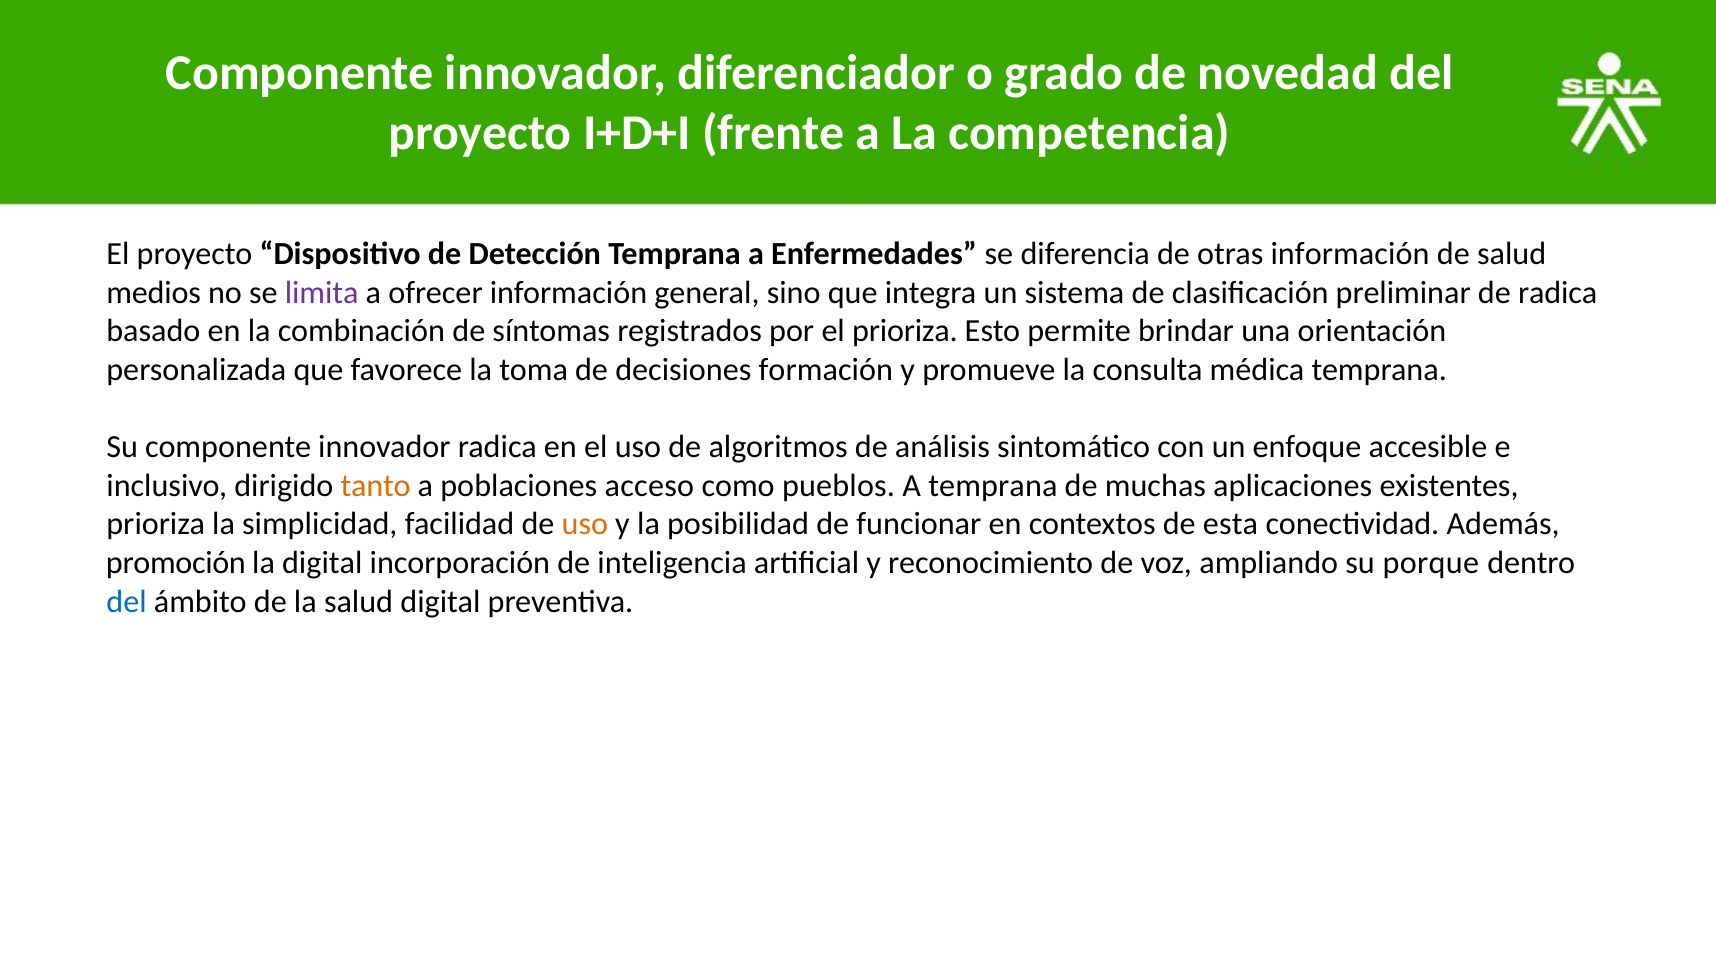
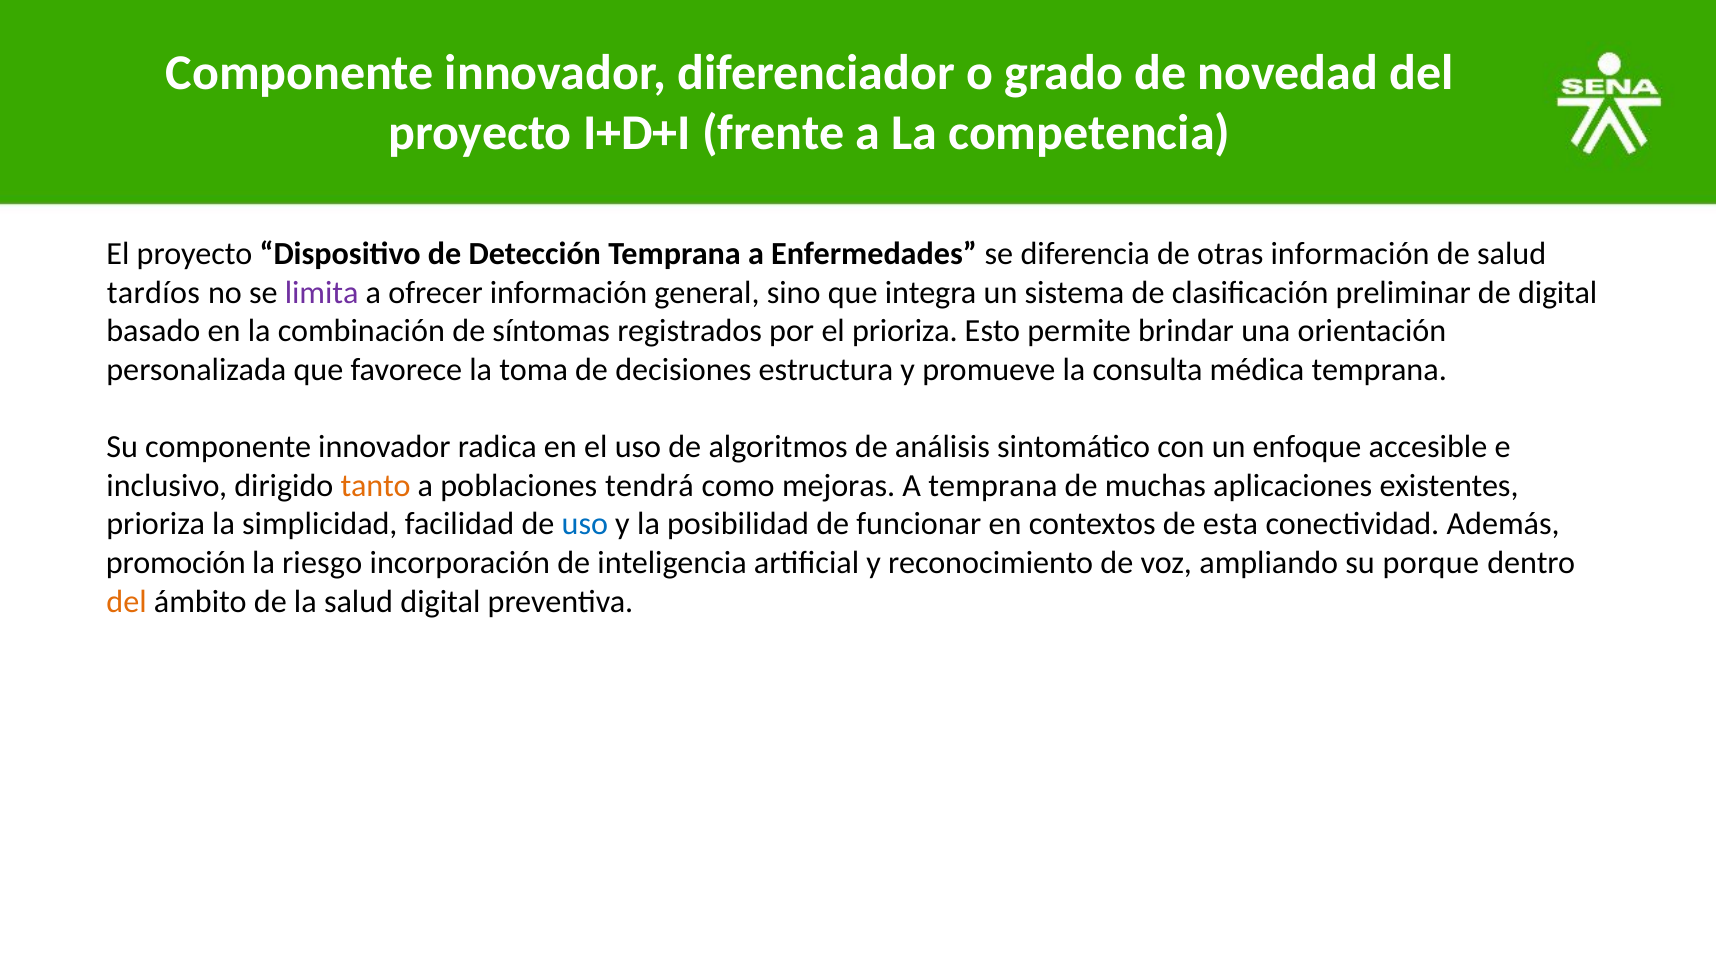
medios: medios -> tardíos
de radica: radica -> digital
formación: formación -> estructura
acceso: acceso -> tendrá
pueblos: pueblos -> mejoras
uso at (585, 524) colour: orange -> blue
la digital: digital -> riesgo
del at (127, 602) colour: blue -> orange
